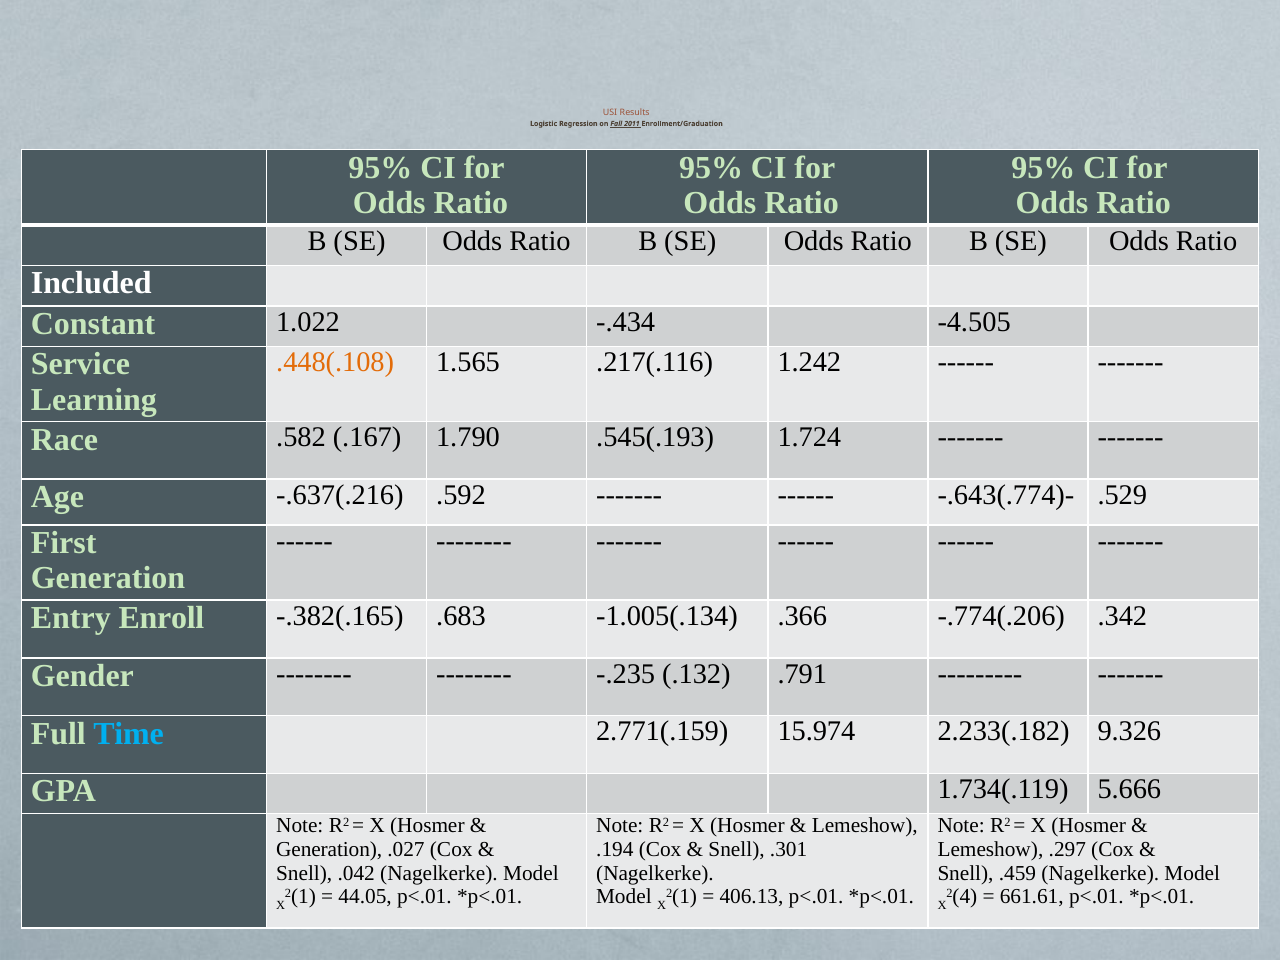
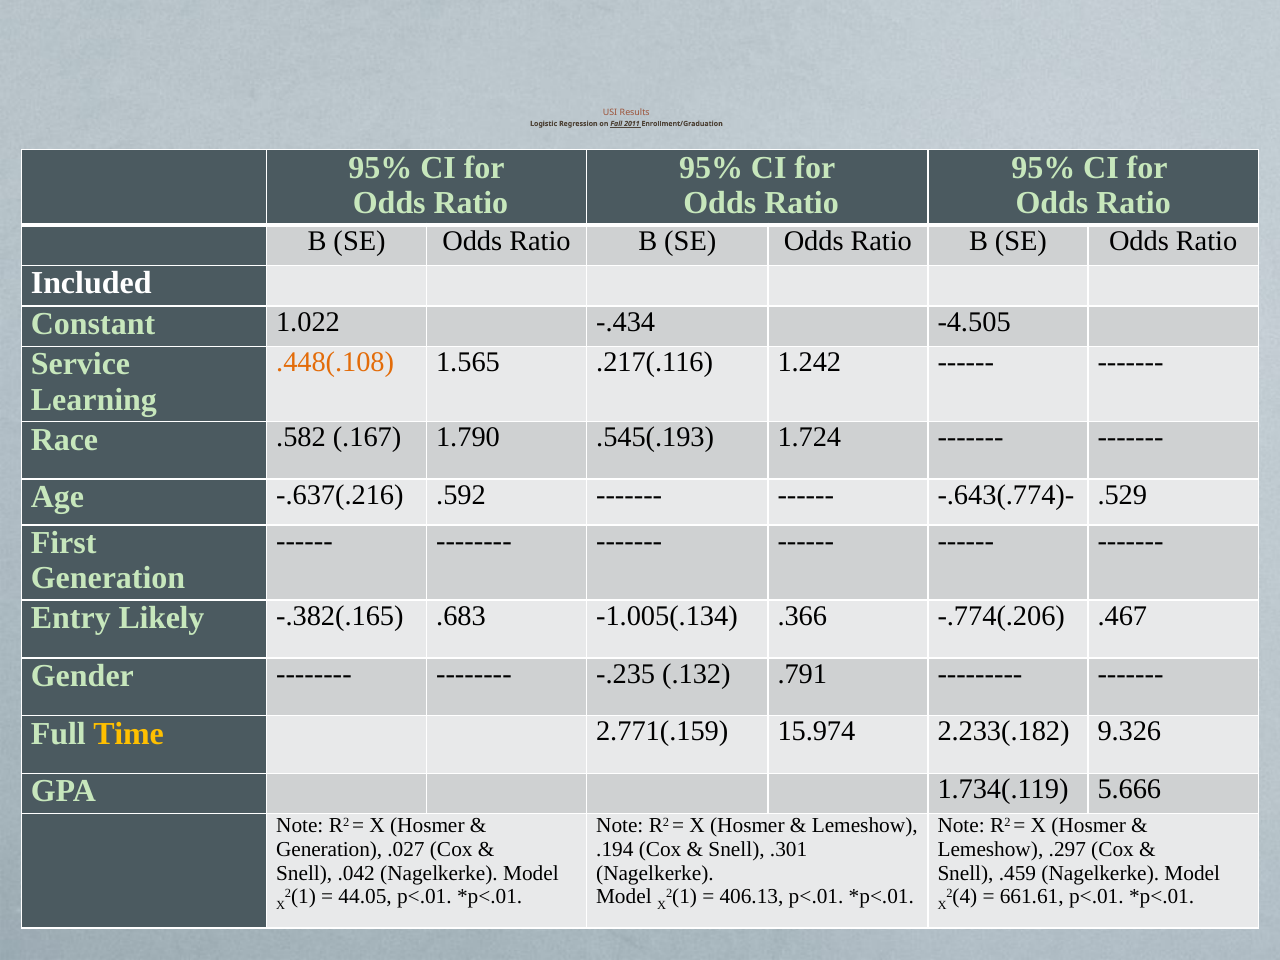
Enroll: Enroll -> Likely
.342: .342 -> .467
Time colour: light blue -> yellow
